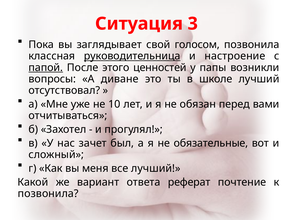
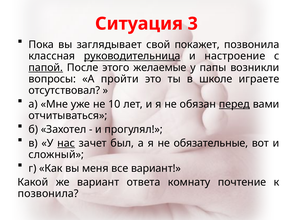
голосом: голосом -> покажет
ценностей: ценностей -> желаемые
диване: диване -> пройти
школе лучший: лучший -> играете
перед underline: none -> present
нас underline: none -> present
все лучший: лучший -> вариант
реферат: реферат -> комнату
